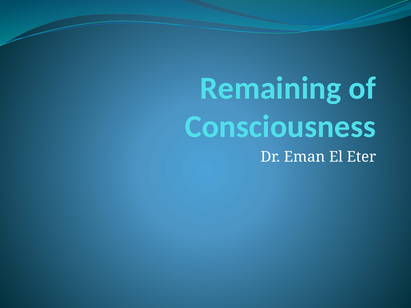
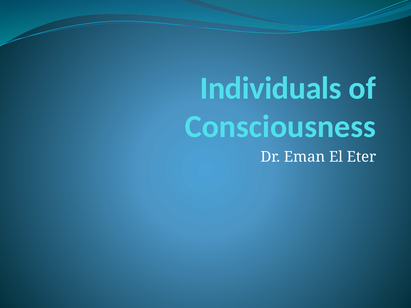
Remaining: Remaining -> Individuals
